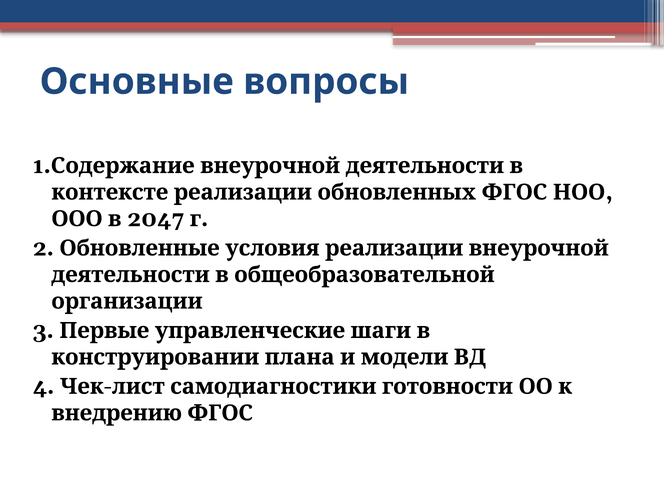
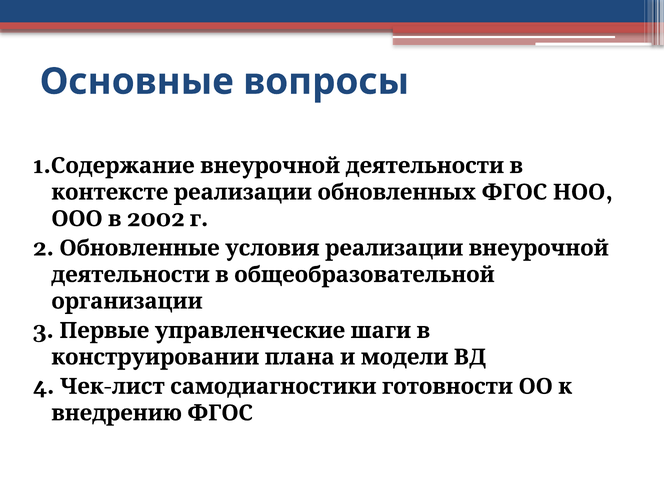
2047: 2047 -> 2002
